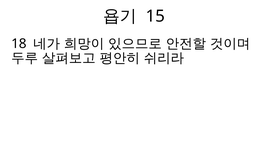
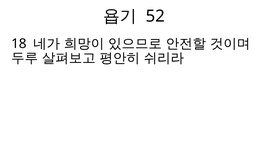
15: 15 -> 52
